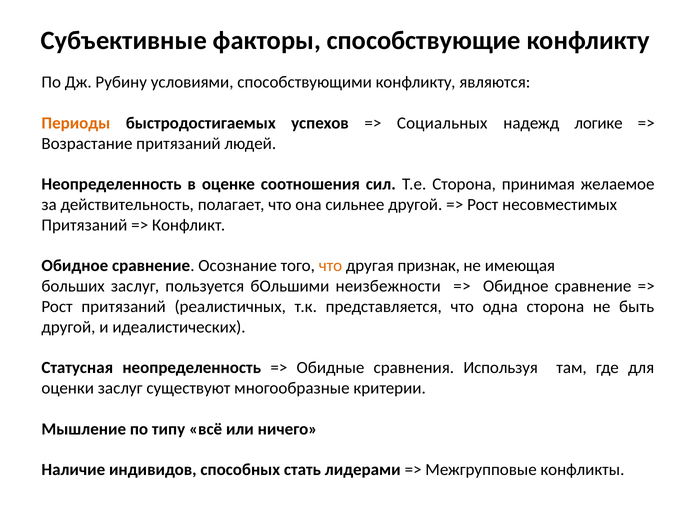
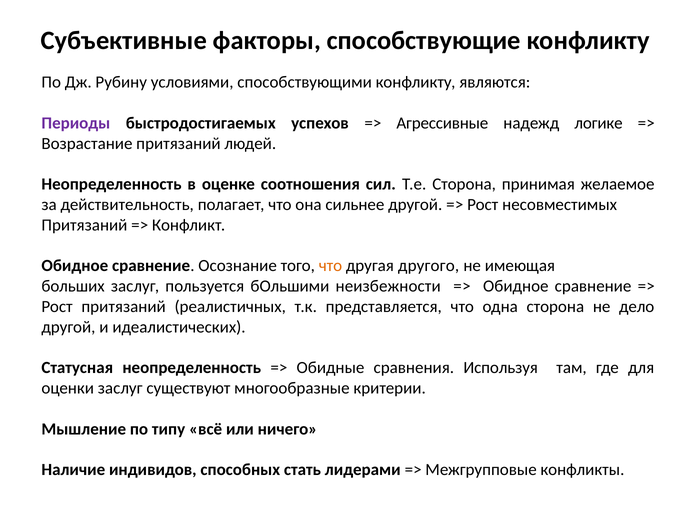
Периоды colour: orange -> purple
Социальных: Социальных -> Агрессивные
признак: признак -> другого
быть: быть -> дело
